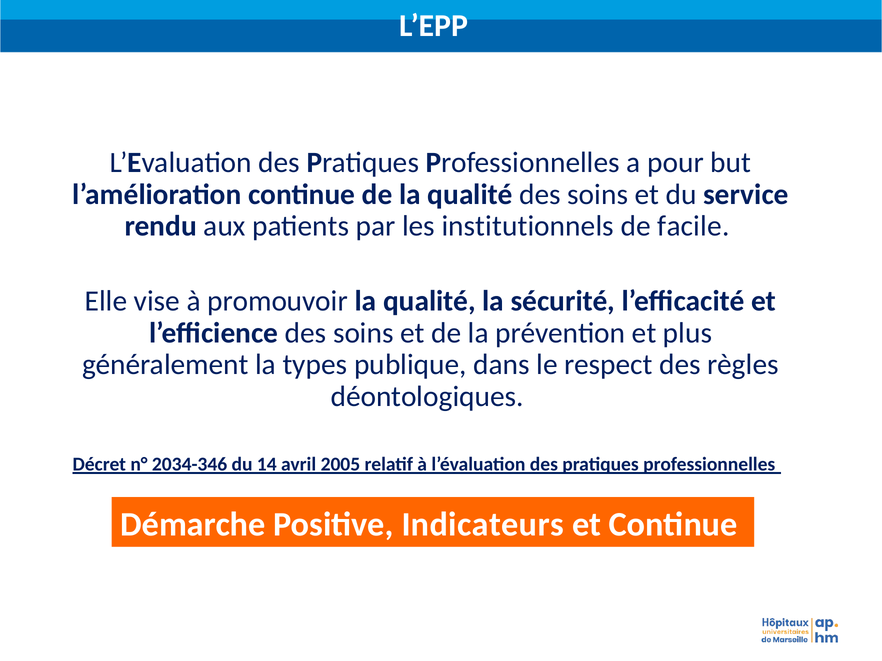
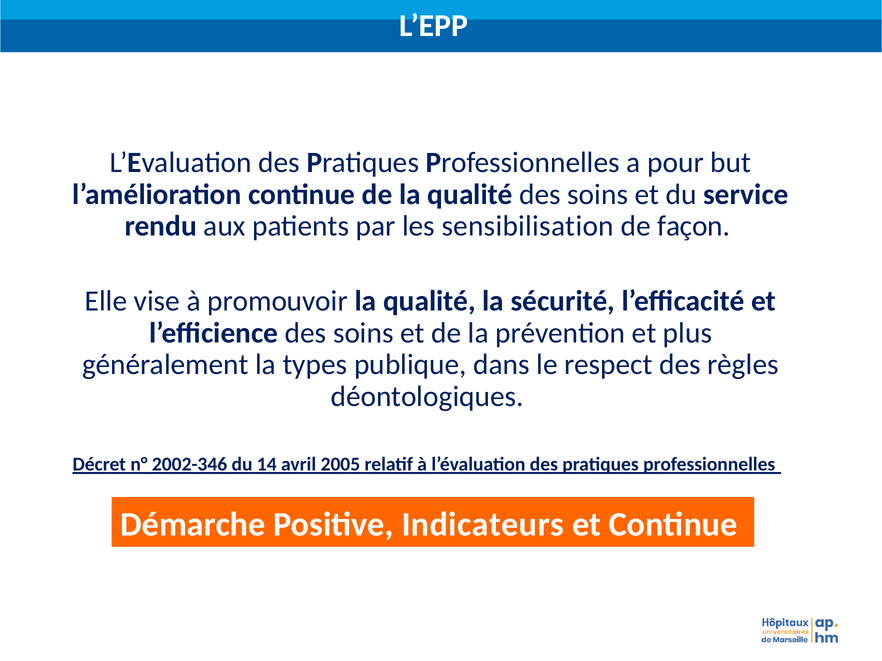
institutionnels: institutionnels -> sensibilisation
facile: facile -> façon
2034-346: 2034-346 -> 2002-346
